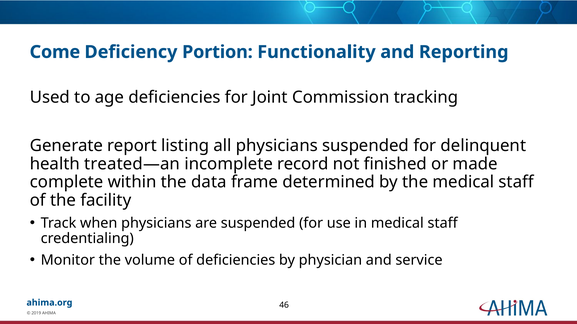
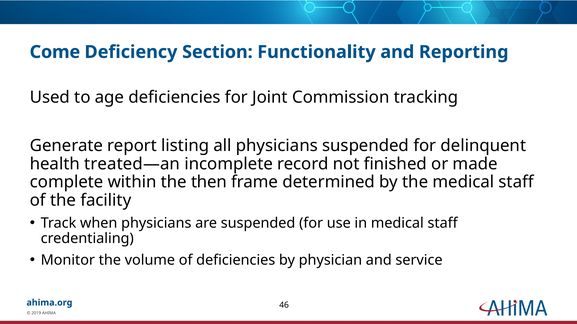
Portion: Portion -> Section
data: data -> then
